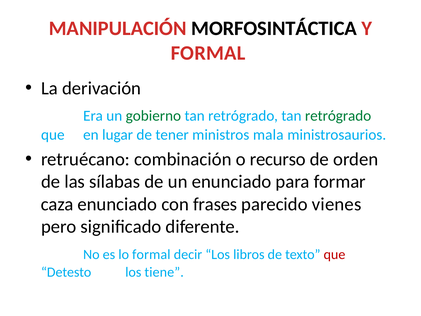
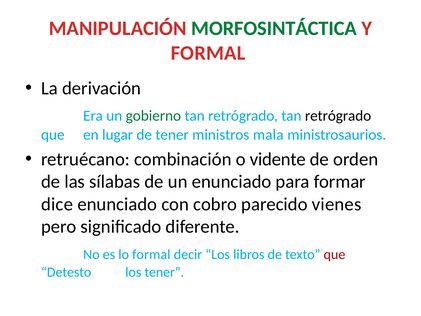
MORFOSINTÁCTICA colour: black -> green
retrógrado at (338, 116) colour: green -> black
recurso: recurso -> vidente
caza: caza -> dice
frases: frases -> cobro
los tiene: tiene -> tener
